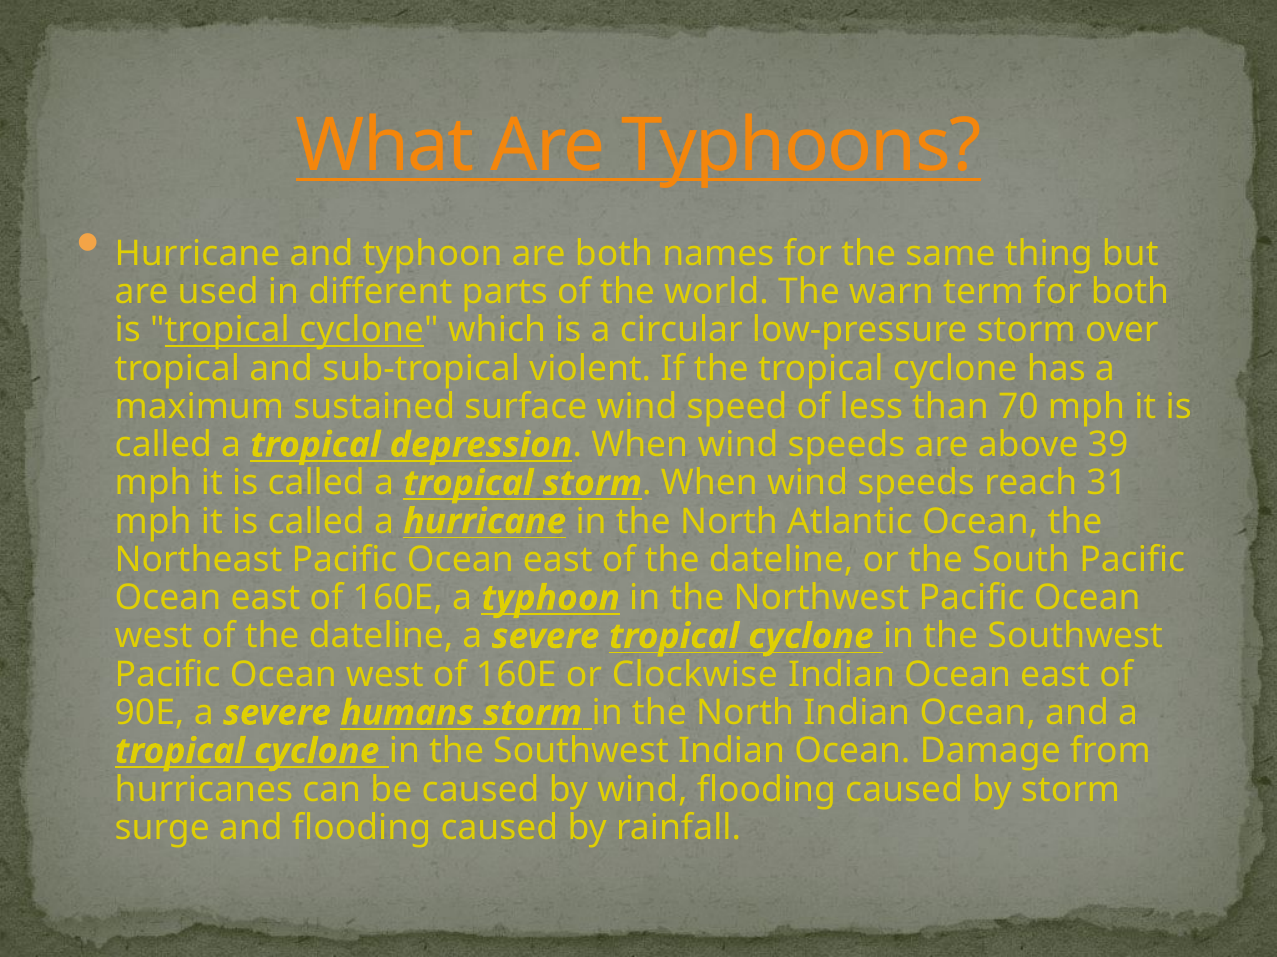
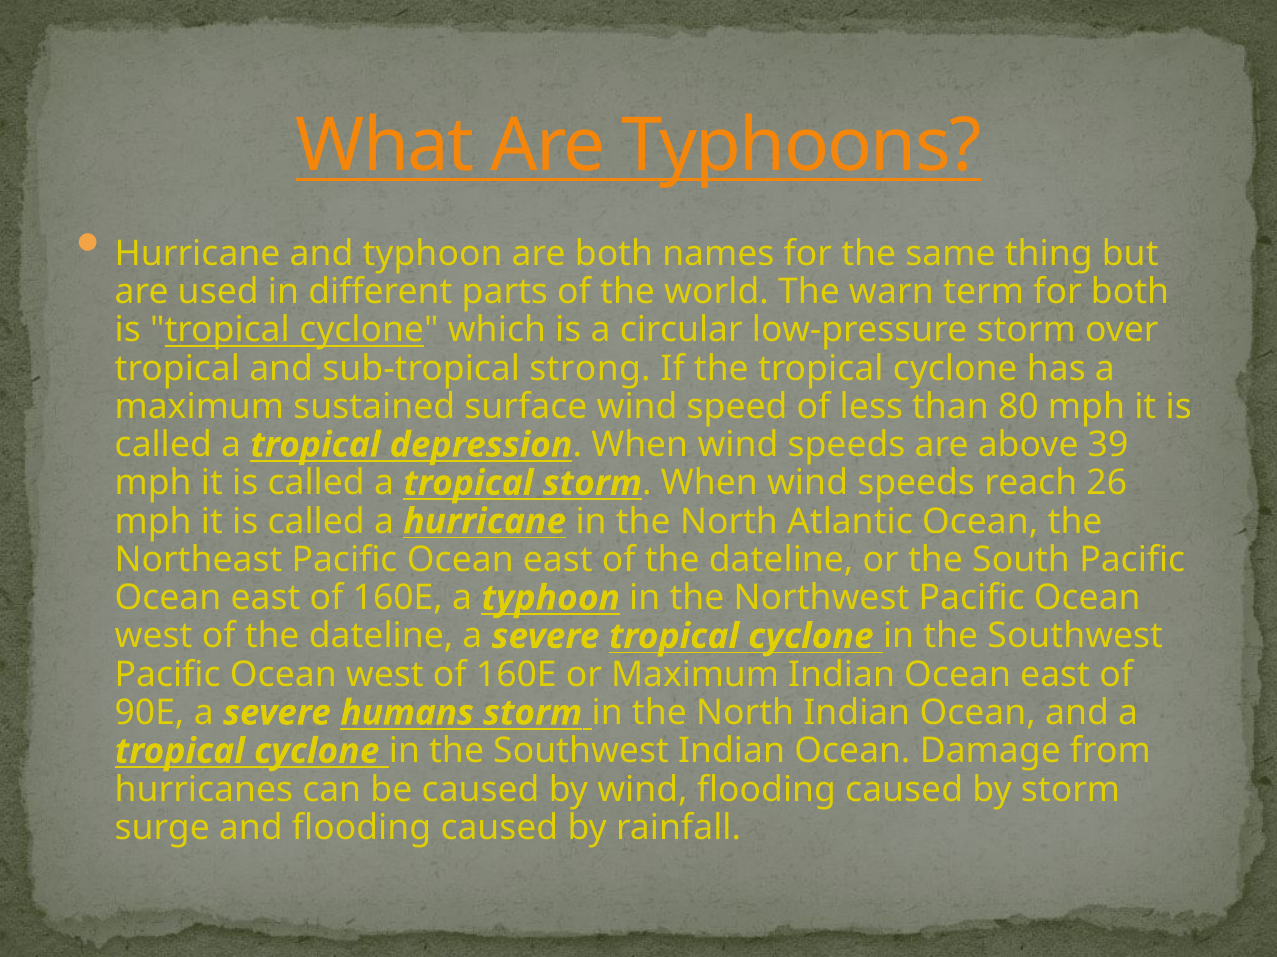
violent: violent -> strong
70: 70 -> 80
31: 31 -> 26
or Clockwise: Clockwise -> Maximum
